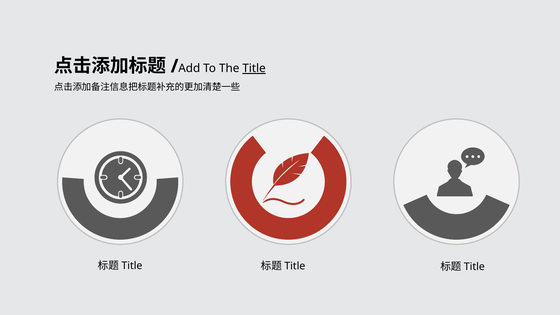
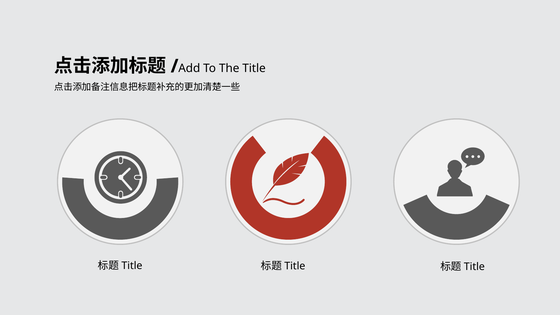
Title underline: present -> none
